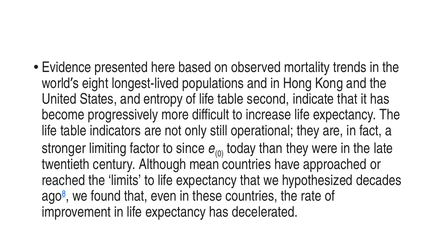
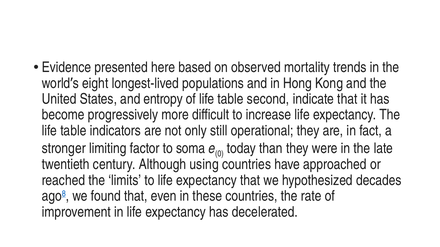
since: since -> soma
mean: mean -> using
